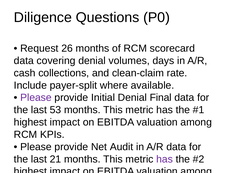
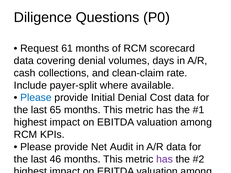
26: 26 -> 61
Please at (36, 98) colour: purple -> blue
Denial Final: Final -> Cost
53: 53 -> 65
21: 21 -> 46
